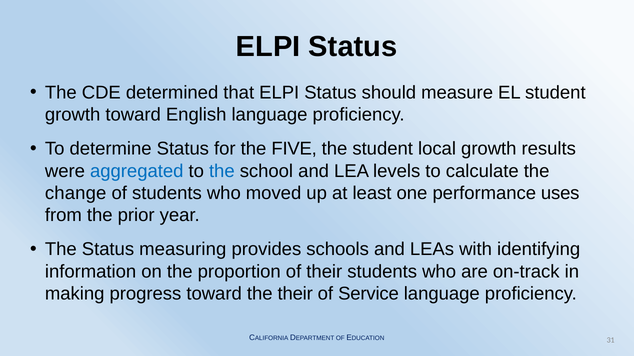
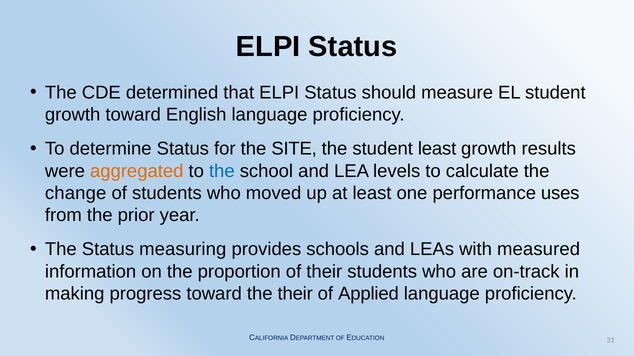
FIVE: FIVE -> SITE
student local: local -> least
aggregated colour: blue -> orange
identifying: identifying -> measured
Service: Service -> Applied
